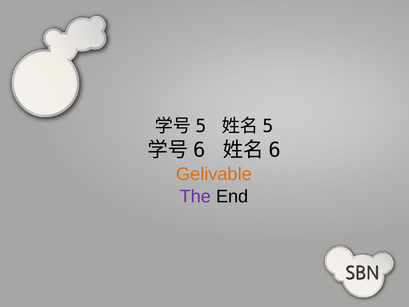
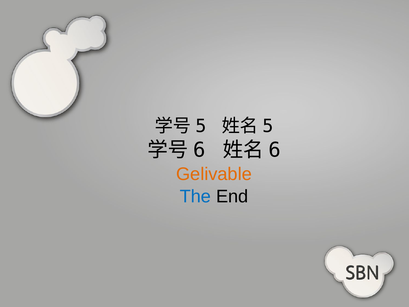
The colour: purple -> blue
